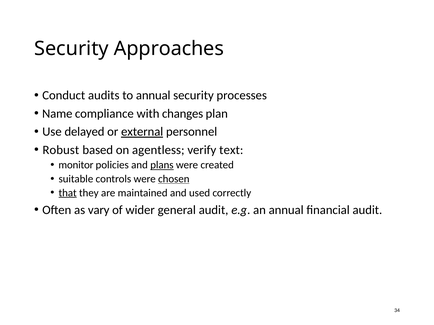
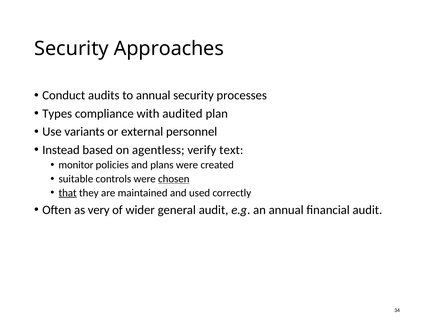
Name: Name -> Types
changes: changes -> audited
delayed: delayed -> variants
external underline: present -> none
Robust: Robust -> Instead
plans underline: present -> none
vary: vary -> very
